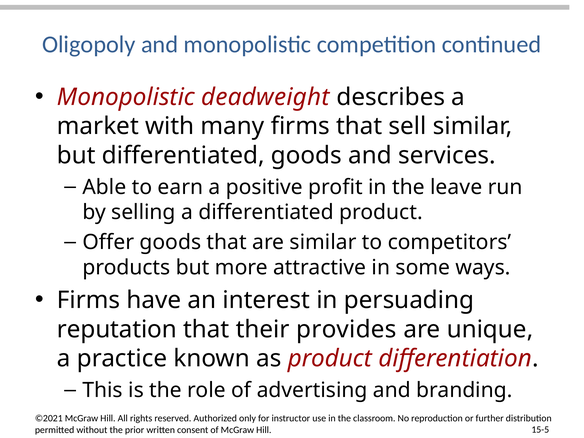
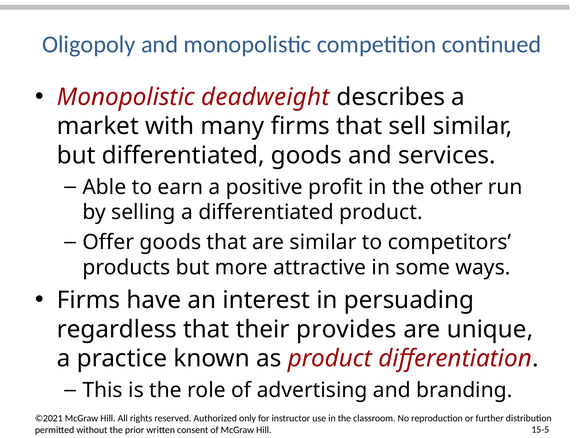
leave: leave -> other
reputation: reputation -> regardless
